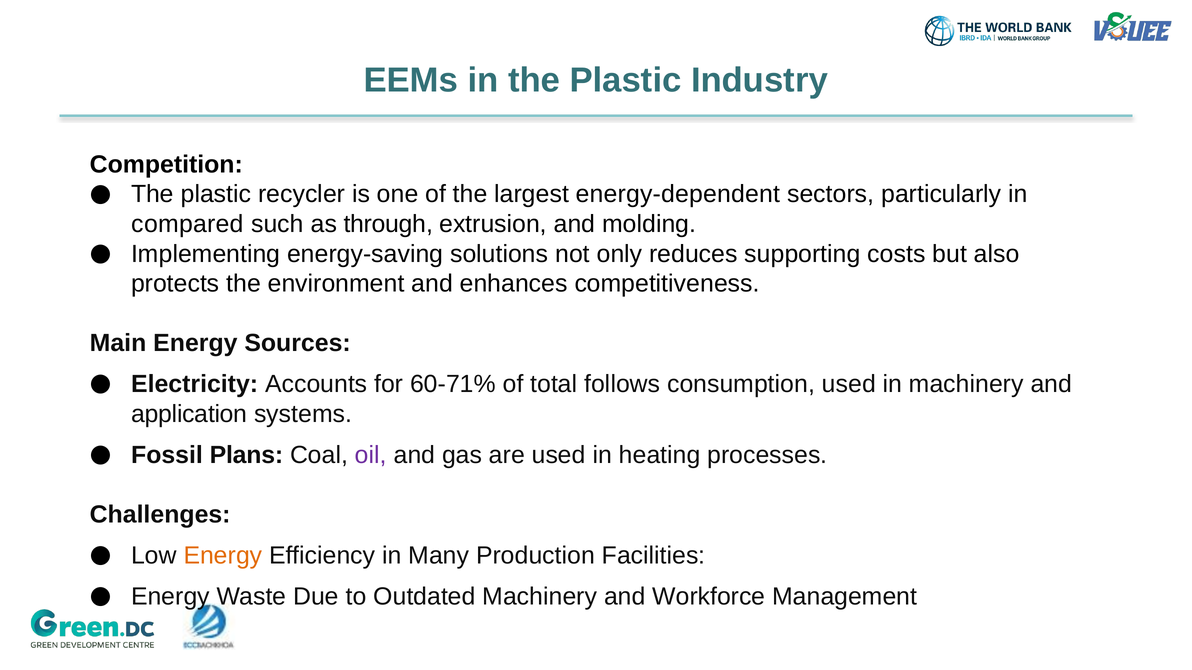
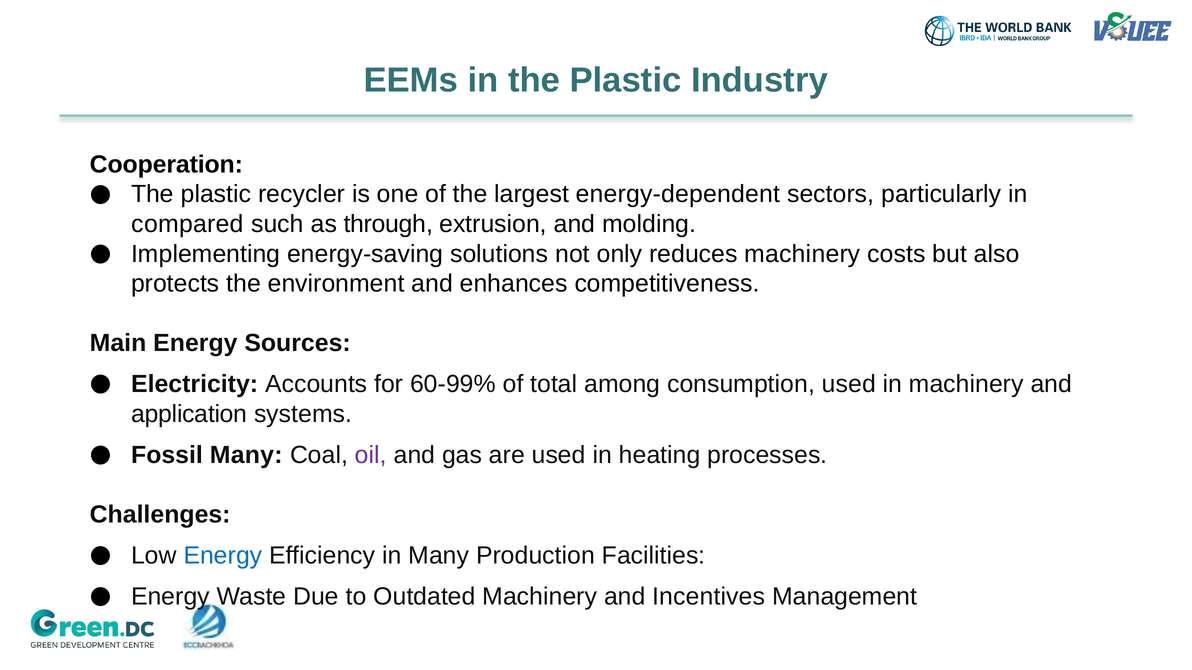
Competition: Competition -> Cooperation
reduces supporting: supporting -> machinery
60-71%: 60-71% -> 60-99%
follows: follows -> among
Fossil Plans: Plans -> Many
Energy at (223, 556) colour: orange -> blue
Workforce: Workforce -> Incentives
